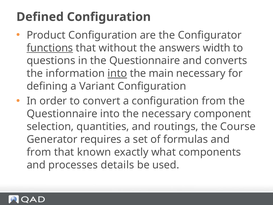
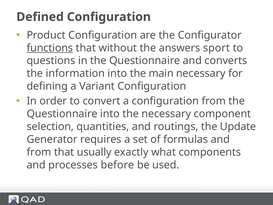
width: width -> sport
into at (117, 73) underline: present -> none
Course: Course -> Update
known: known -> usually
details: details -> before
